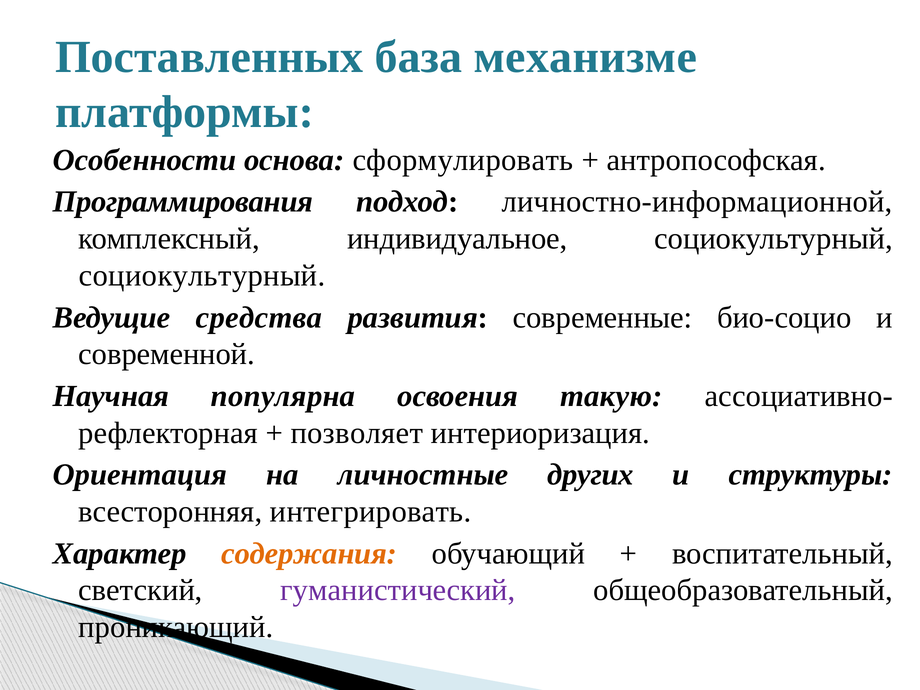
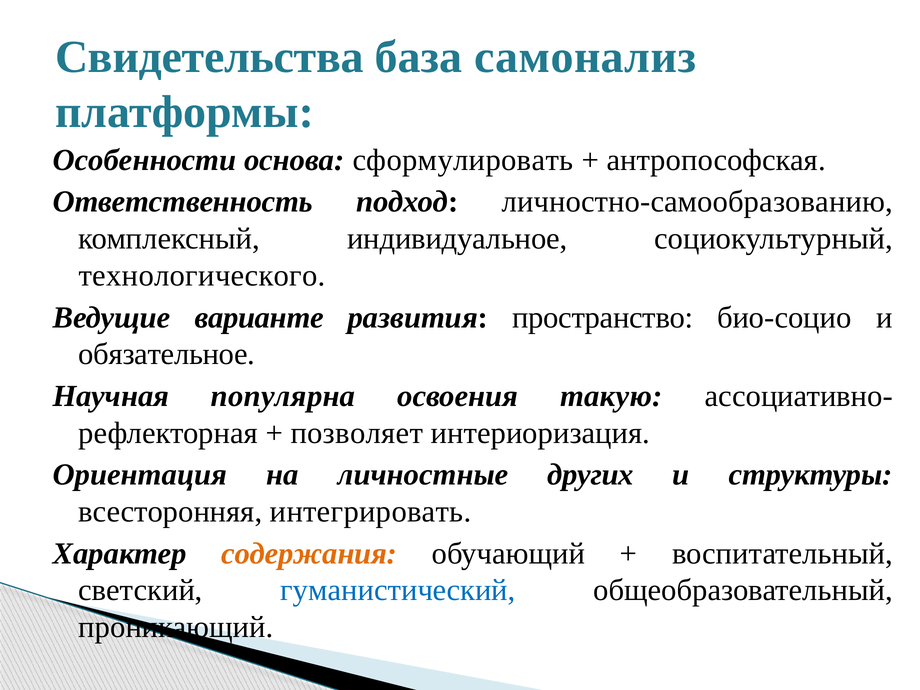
Поставленных: Поставленных -> Свидетельства
механизме: механизме -> самонализ
Программирования: Программирования -> Ответственность
личностно-информационной: личностно-информационной -> личностно-самообразованию
социокультурный at (202, 275): социокультурный -> технологического
средства: средства -> варианте
современные: современные -> пространство
современной: современной -> обязательное
гуманистический colour: purple -> blue
